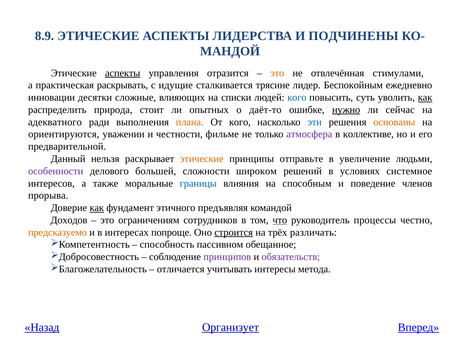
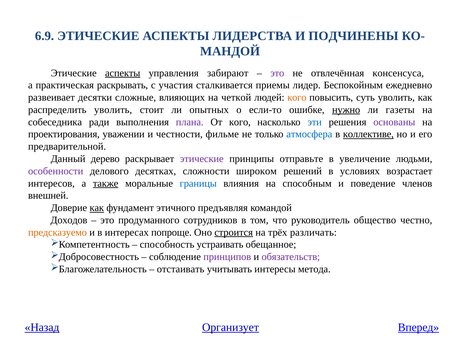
8.9: 8.9 -> 6.9
отразится: отразится -> забирают
это at (277, 73) colour: orange -> purple
стимулами: стимулами -> консенсуса
идущие: идущие -> участия
трясине: трясине -> приемы
инновации: инновации -> развеивает
списки: списки -> четкой
кого at (297, 97) colour: blue -> orange
как at (425, 97) underline: present -> none
распределить природа: природа -> уволить
даёт-то: даёт-то -> если-то
сейчас: сейчас -> газеты
адекватного: адекватного -> собеседника
плана colour: orange -> purple
основаны colour: orange -> purple
ориентируются: ориентируются -> проектирования
атмосфера colour: purple -> blue
коллективе underline: none -> present
нельзя: нельзя -> дерево
этические at (202, 159) colour: orange -> purple
большей: большей -> десятках
системное: системное -> возрастает
также underline: none -> present
прорыва: прорыва -> внешней
ограничениям: ограничениям -> продуманного
что underline: present -> none
процессы: процессы -> общество
пассивном: пассивном -> устраивать
отличается: отличается -> отстаивать
